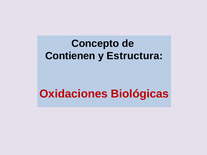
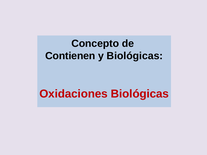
y Estructura: Estructura -> Biológicas
